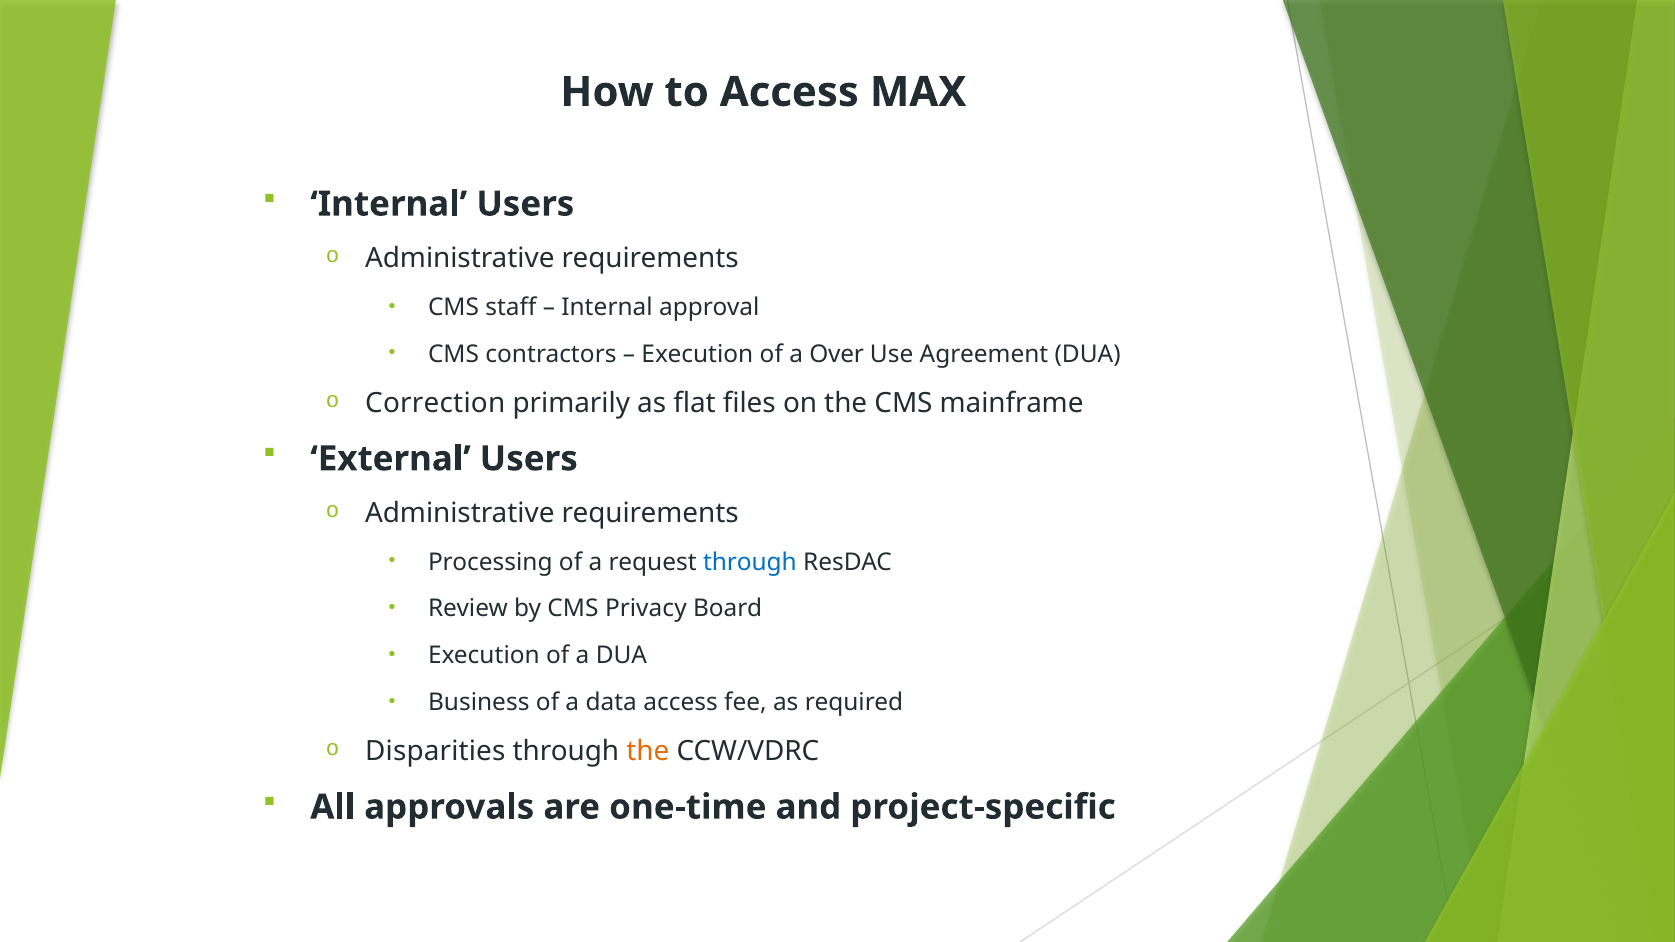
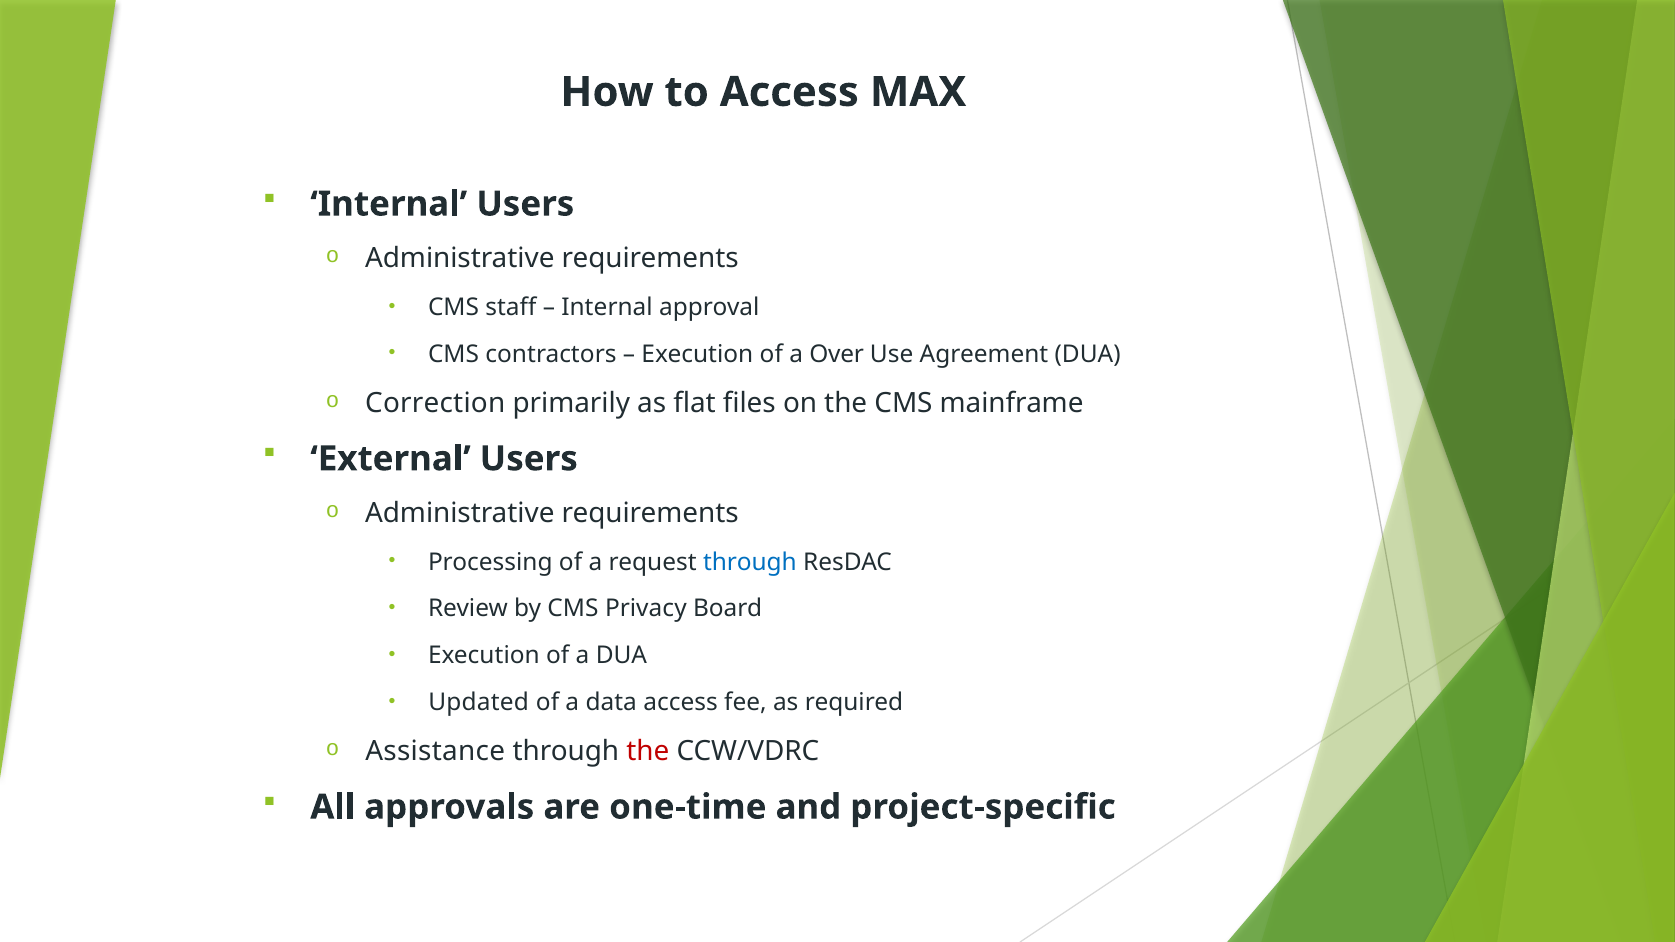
Business: Business -> Updated
Disparities: Disparities -> Assistance
the at (648, 752) colour: orange -> red
